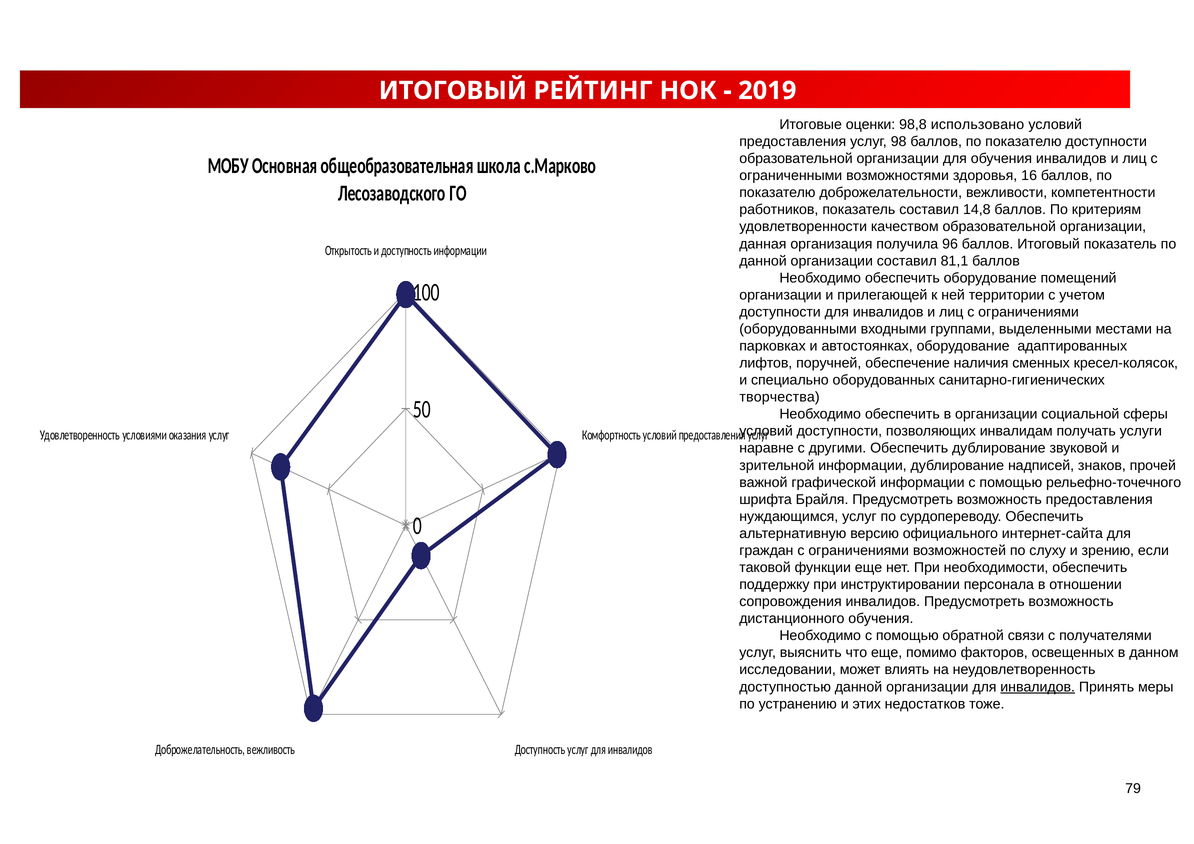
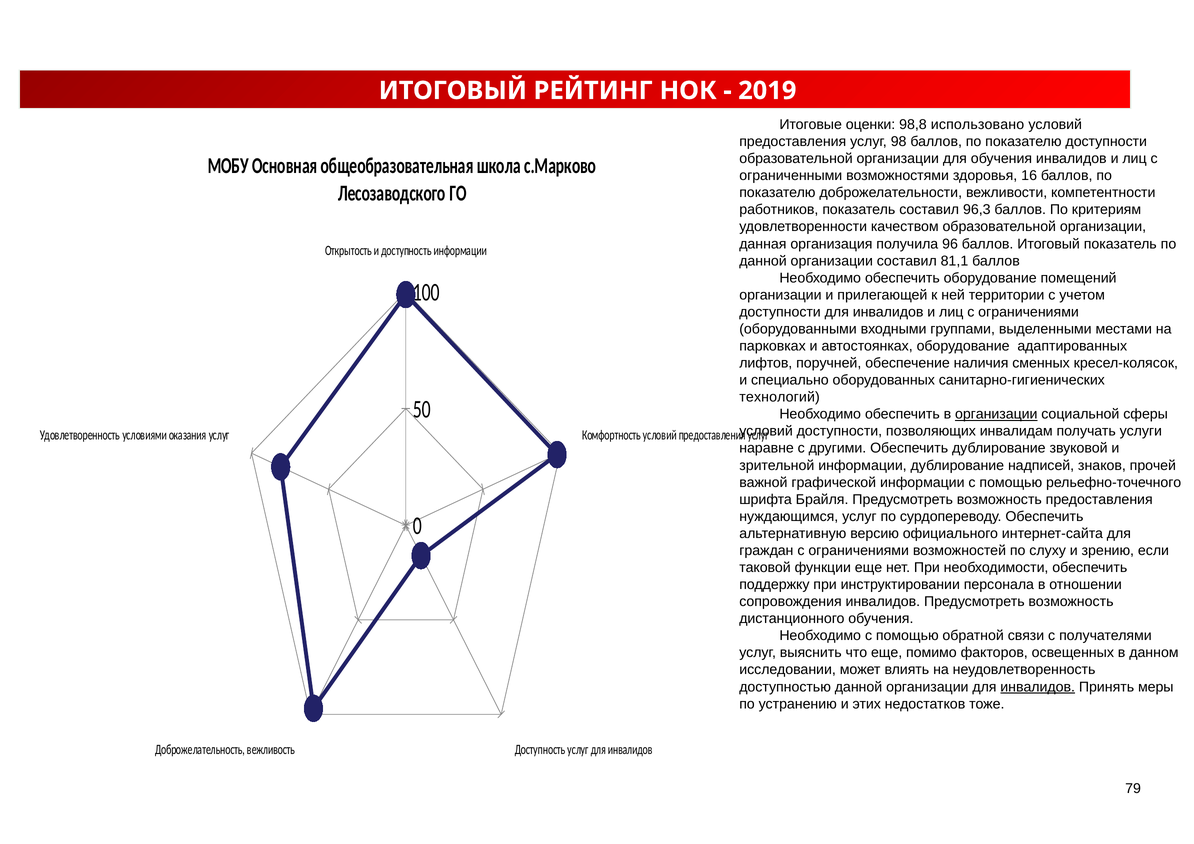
14,8: 14,8 -> 96,3
творчества: творчества -> технологий
организации at (996, 414) underline: none -> present
